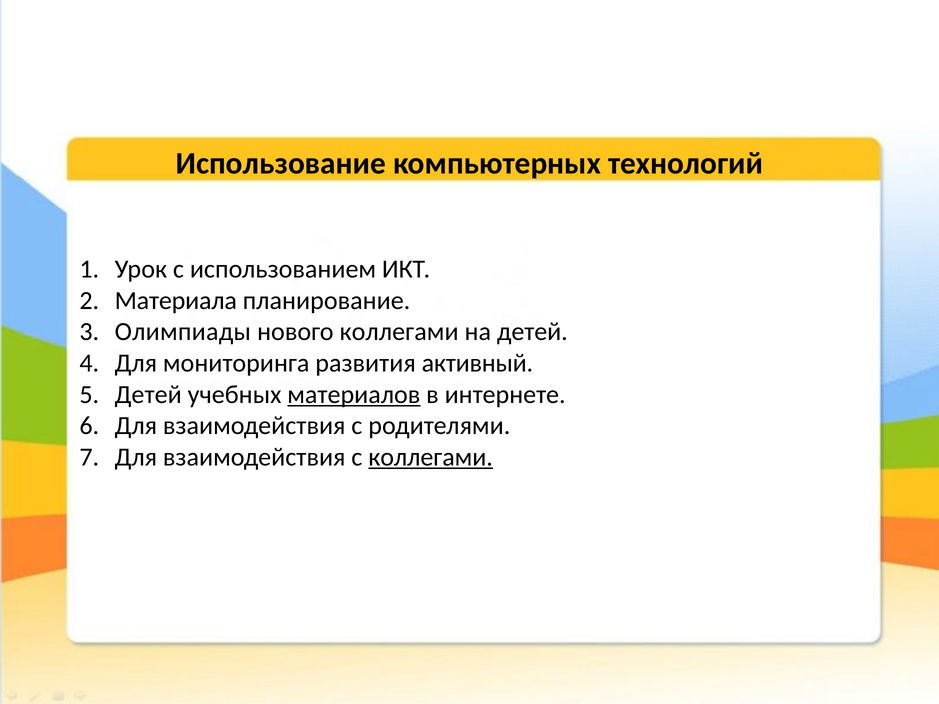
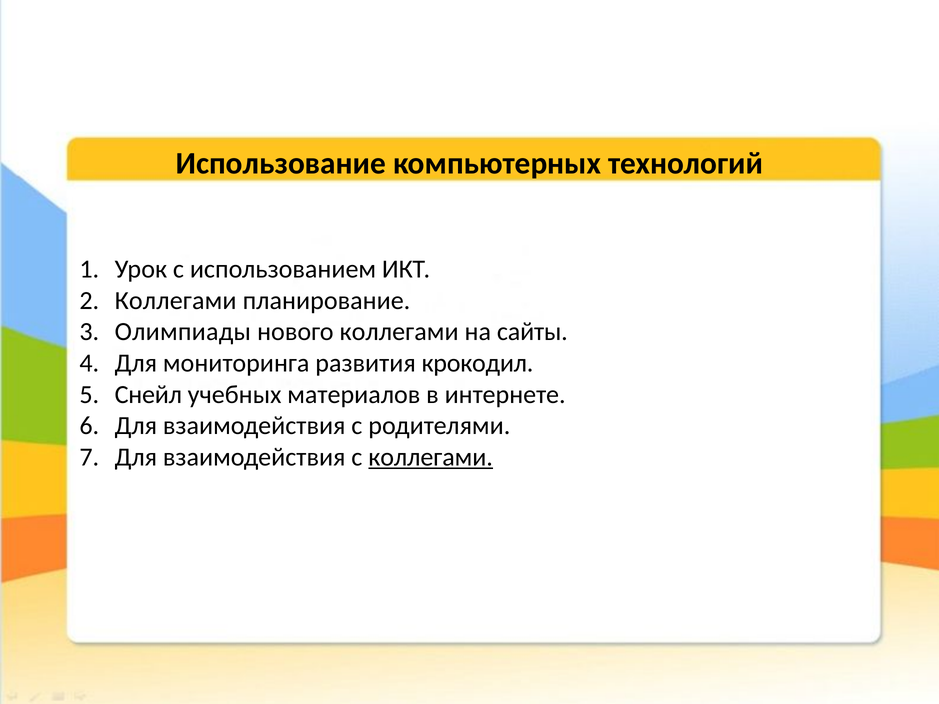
Материала at (176, 301): Материала -> Коллегами
на детей: детей -> сайты
активный: активный -> крокодил
Детей at (148, 395): Детей -> Снейл
материалов underline: present -> none
